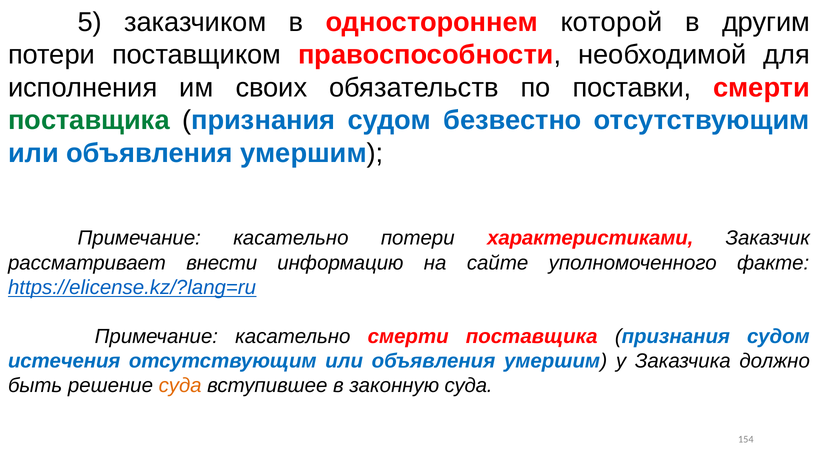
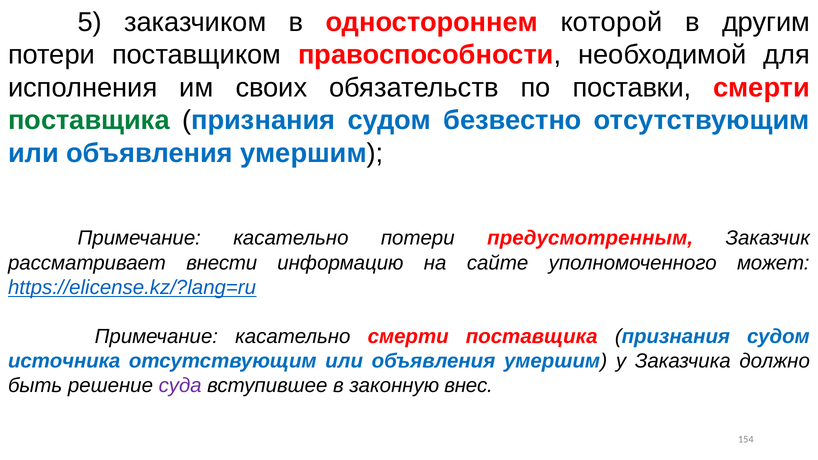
характеристиками: характеристиками -> предусмотренным
факте: факте -> может
истечения: истечения -> источника
суда at (180, 386) colour: orange -> purple
законную суда: суда -> внес
